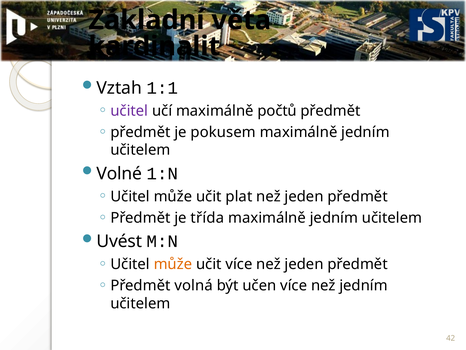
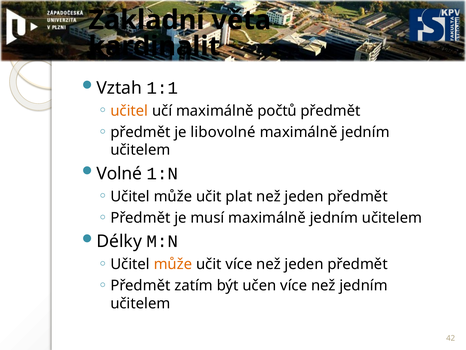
učitel at (129, 111) colour: purple -> orange
pokusem: pokusem -> libovolné
třída: třída -> musí
Uvést: Uvést -> Délky
volná: volná -> zatím
